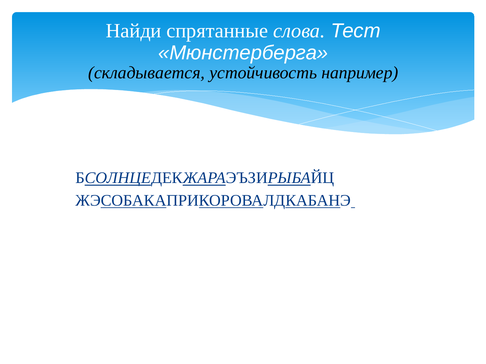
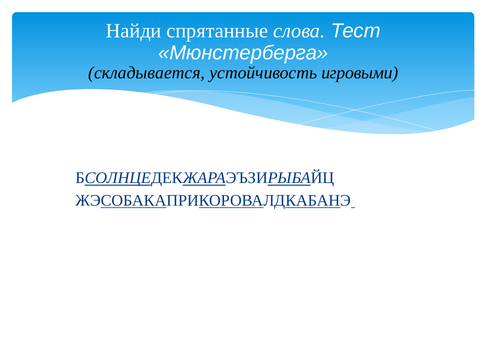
например: например -> игровыми
